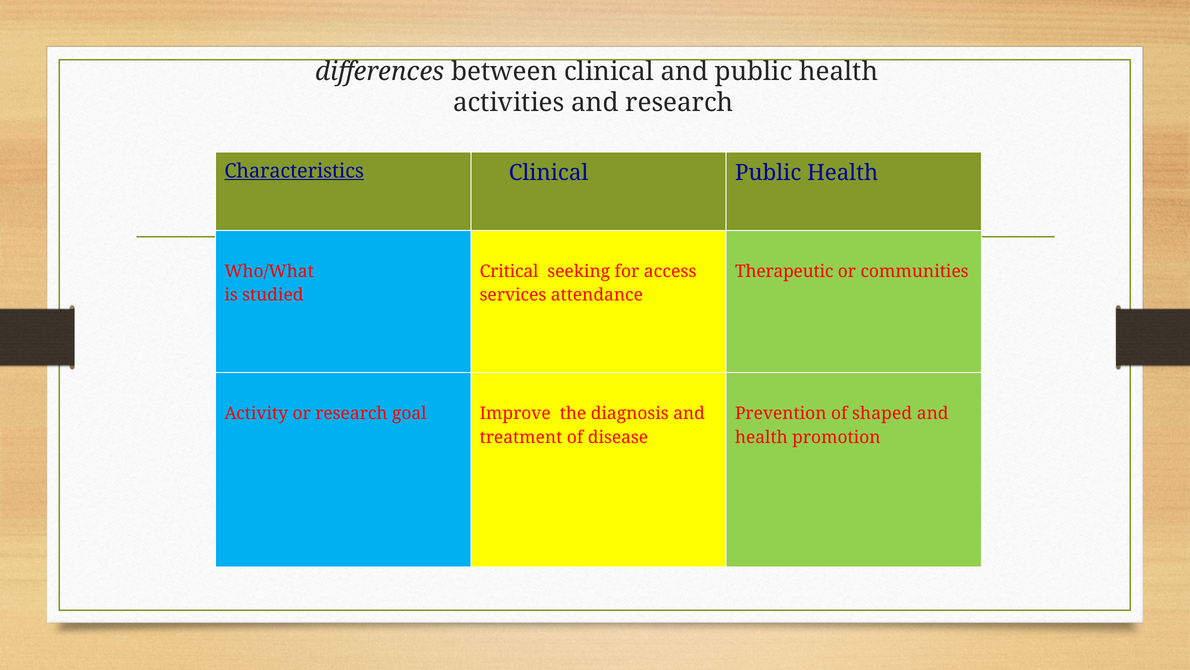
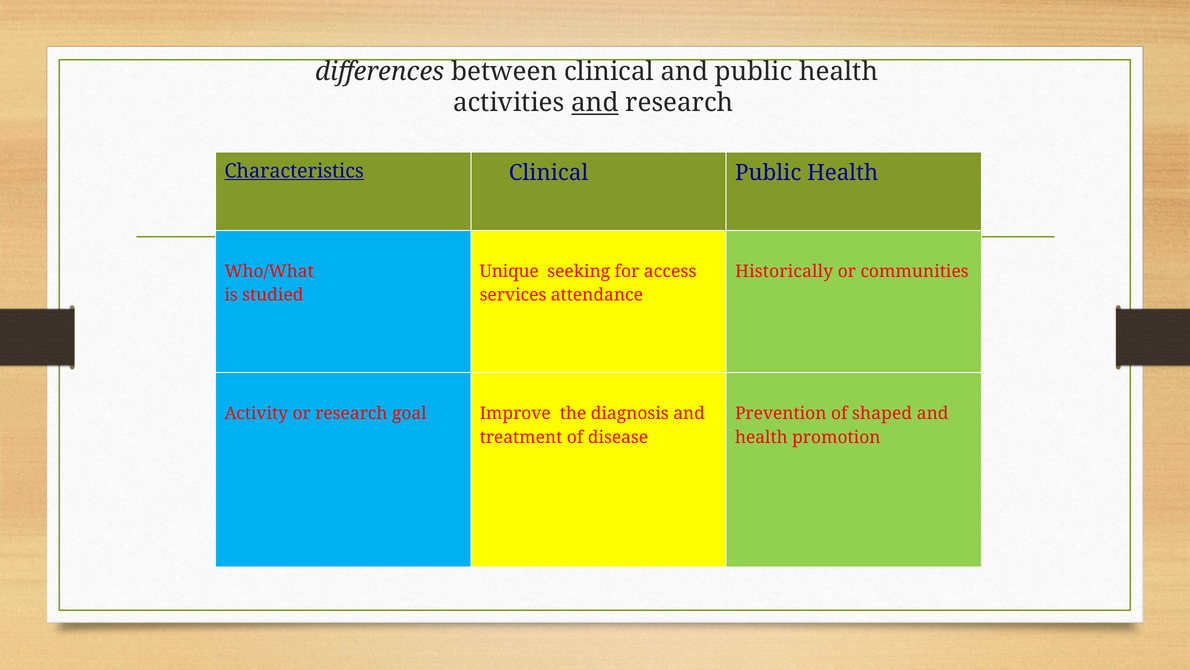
and at (595, 103) underline: none -> present
Critical: Critical -> Unique
Therapeutic: Therapeutic -> Historically
